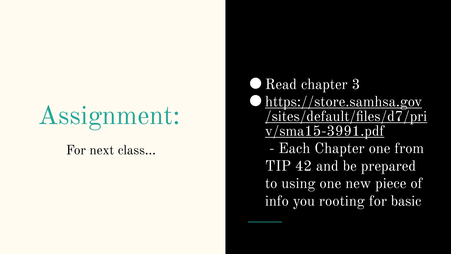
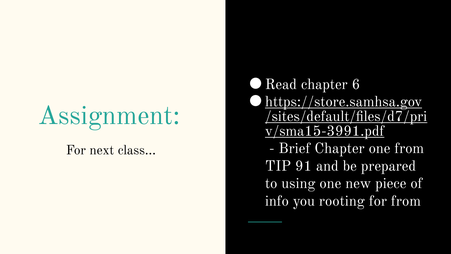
3: 3 -> 6
Each: Each -> Brief
42: 42 -> 91
for basic: basic -> from
